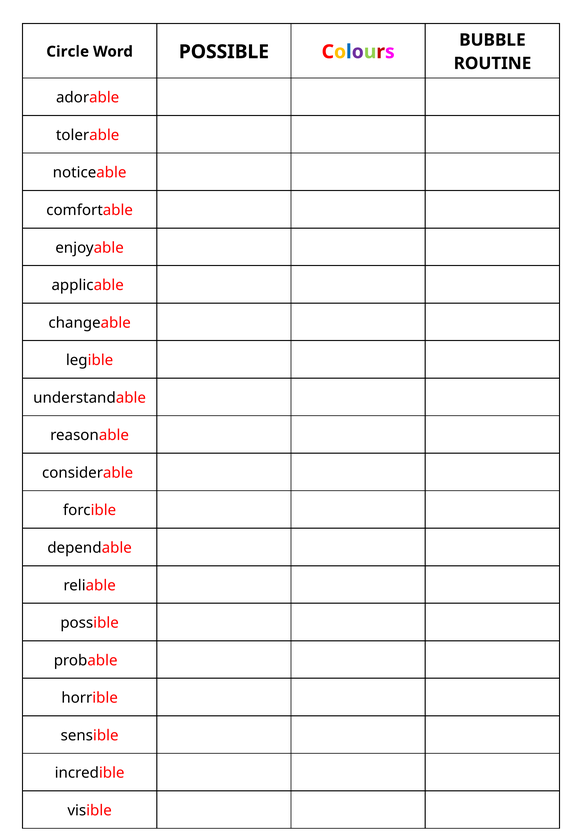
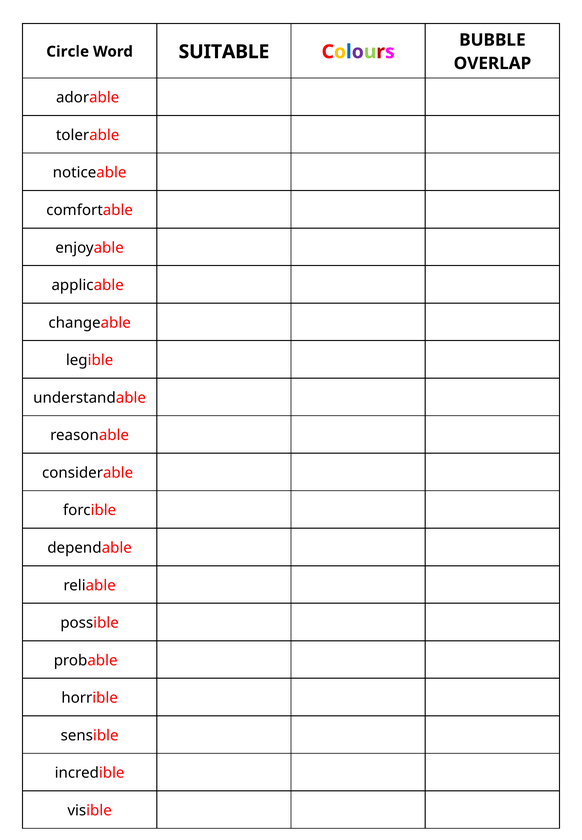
Word POSSIBLE: POSSIBLE -> SUITABLE
ROUTINE: ROUTINE -> OVERLAP
